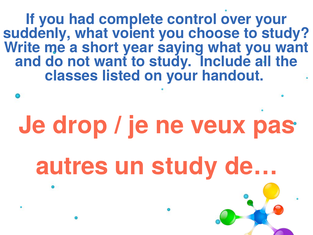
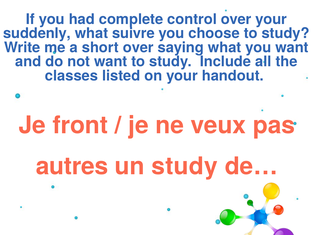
voient: voient -> suivre
short year: year -> over
drop: drop -> front
